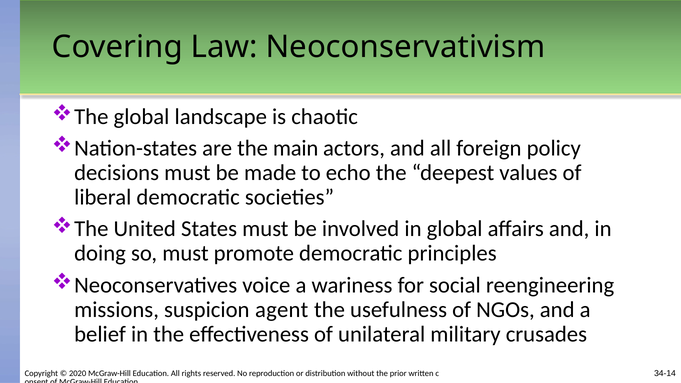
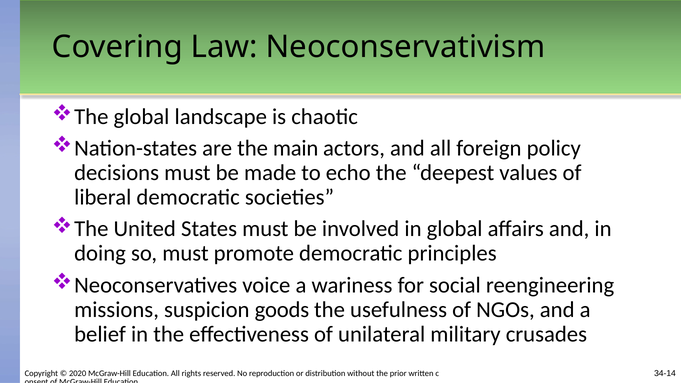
agent: agent -> goods
